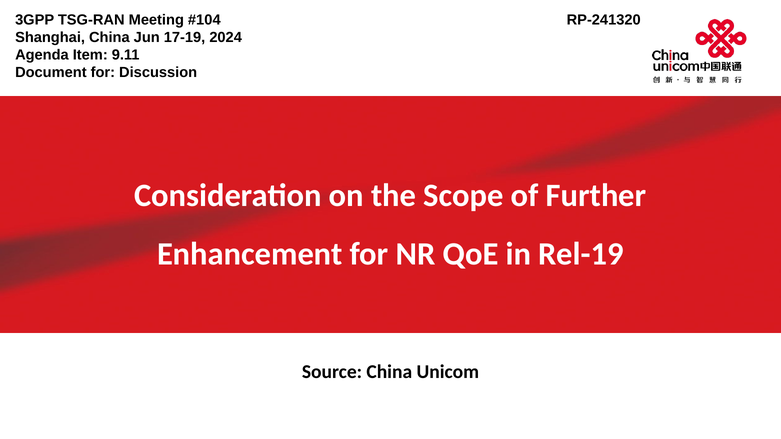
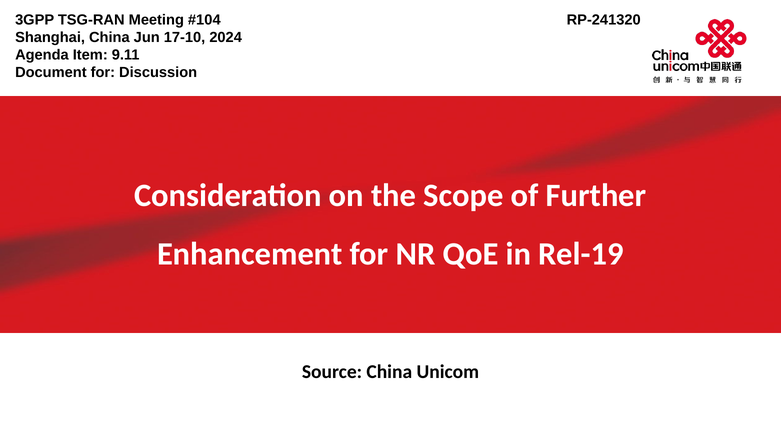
17-19: 17-19 -> 17-10
